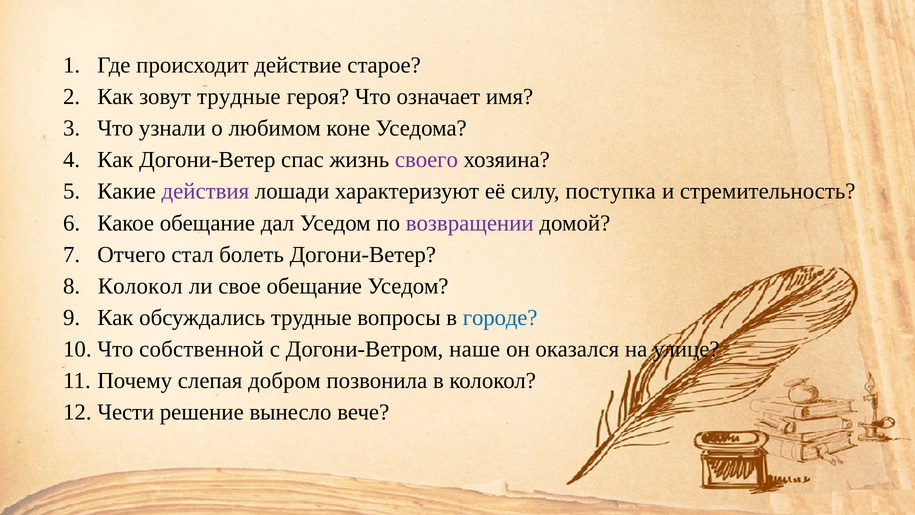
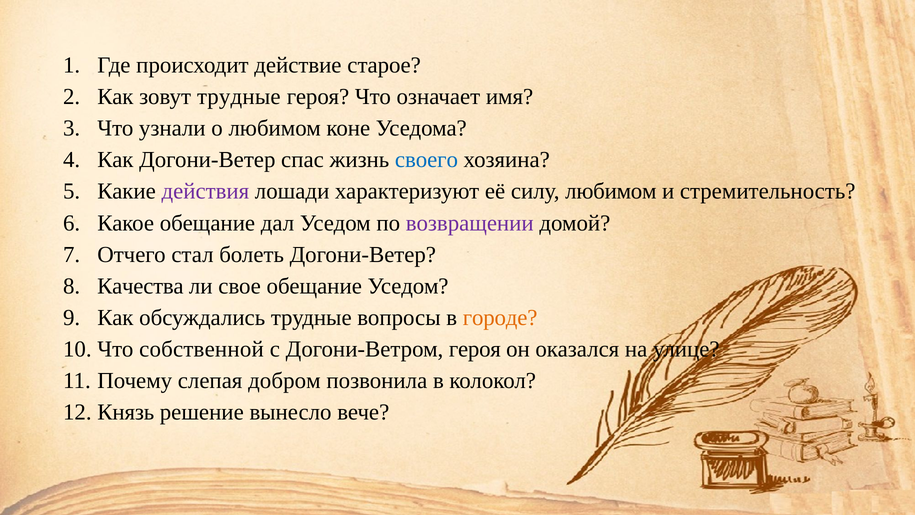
своего colour: purple -> blue
силу поступка: поступка -> любимом
Колокол at (140, 286): Колокол -> Качества
городе colour: blue -> orange
Догони-Ветром наше: наше -> героя
Чести: Чести -> Князь
